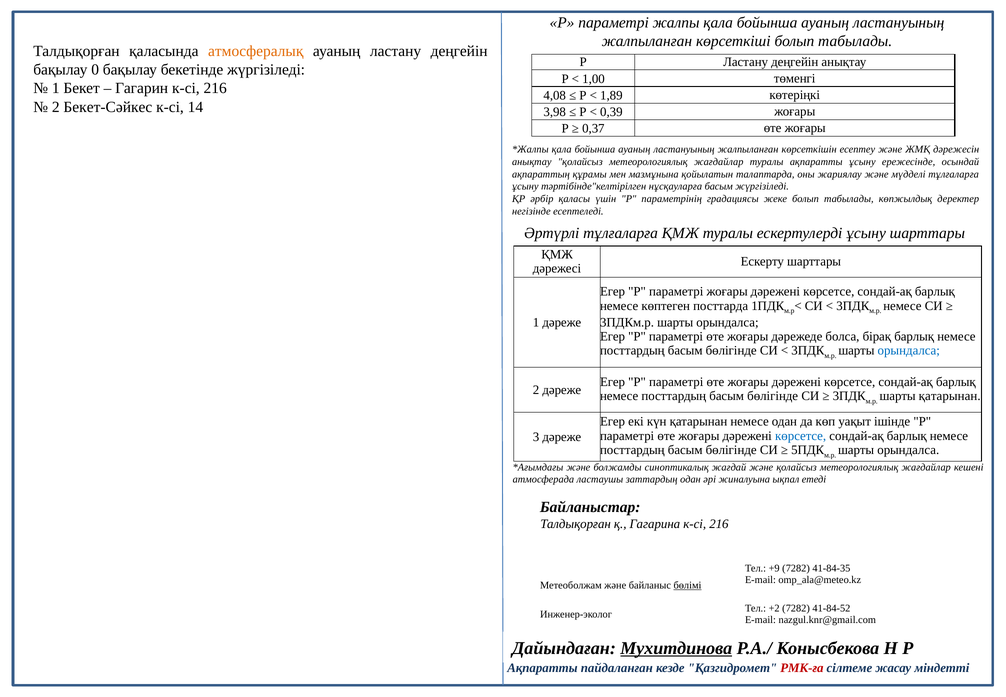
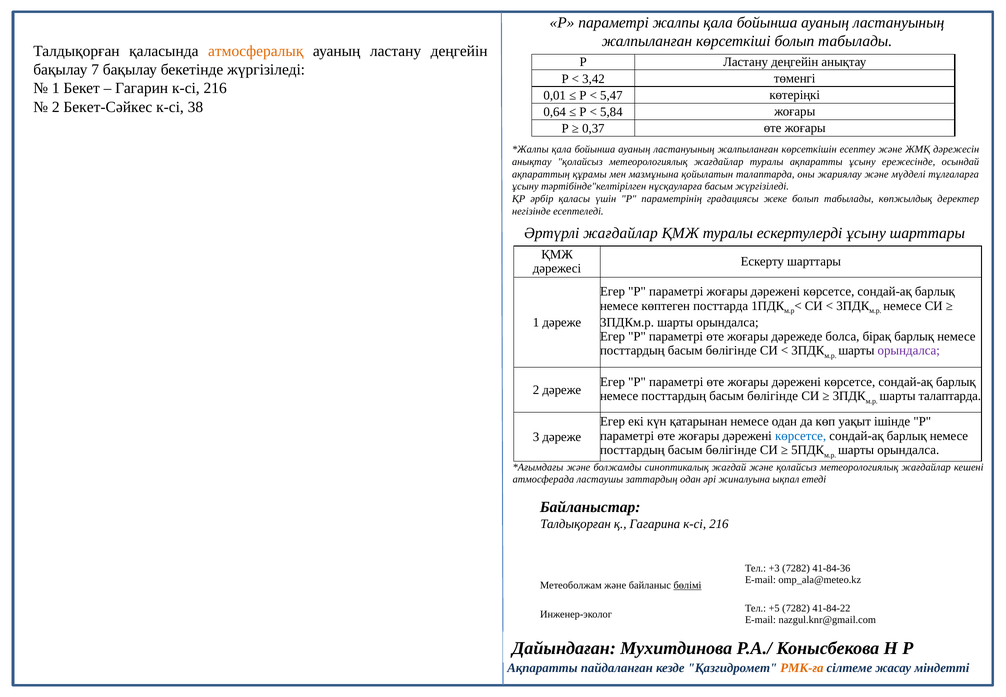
0: 0 -> 7
1,00: 1,00 -> 3,42
4,08: 4,08 -> 0,01
1,89: 1,89 -> 5,47
14: 14 -> 38
3,98: 3,98 -> 0,64
0,39: 0,39 -> 5,84
Әртүрлі тұлғаларға: тұлғаларға -> жағдайлар
орындалса at (909, 350) colour: blue -> purple
шарты қатарынан: қатарынан -> талаптарда
+9: +9 -> +3
41-84-35: 41-84-35 -> 41-84-36
+2: +2 -> +5
41-84-52: 41-84-52 -> 41-84-22
Мухитдинова underline: present -> none
РМК-ға colour: red -> orange
